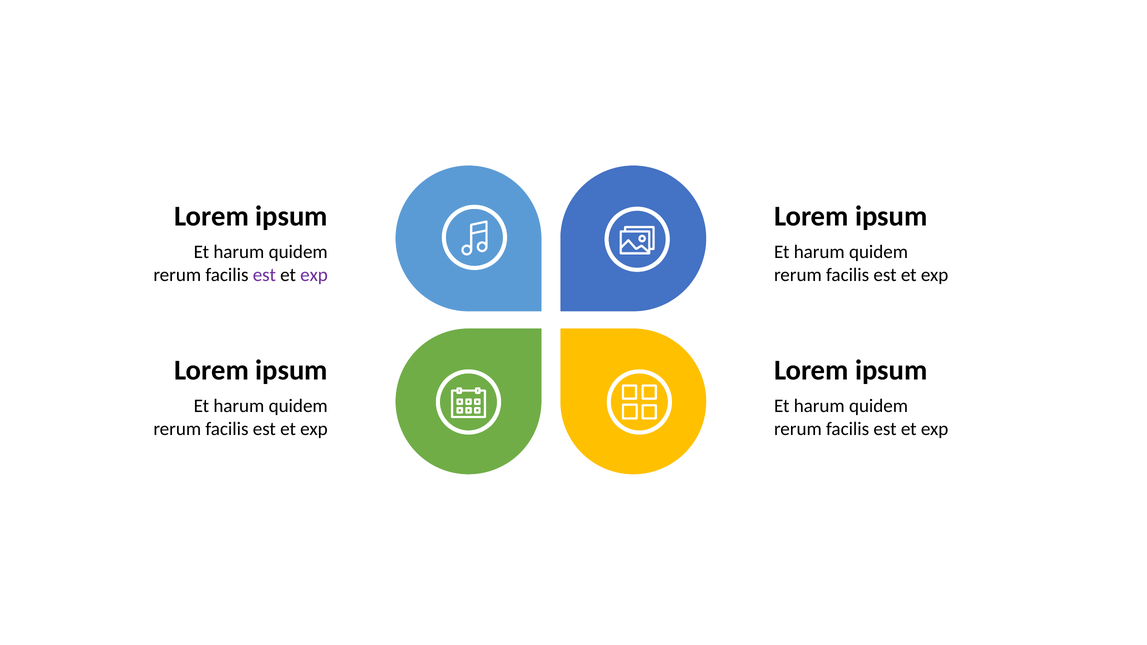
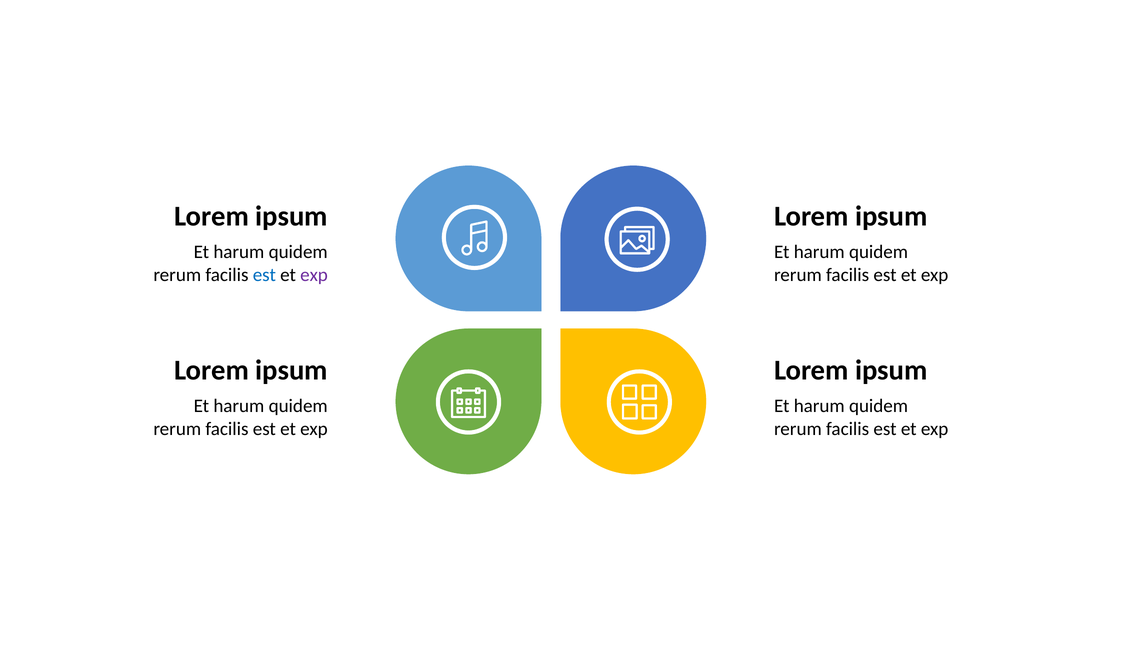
est at (264, 275) colour: purple -> blue
